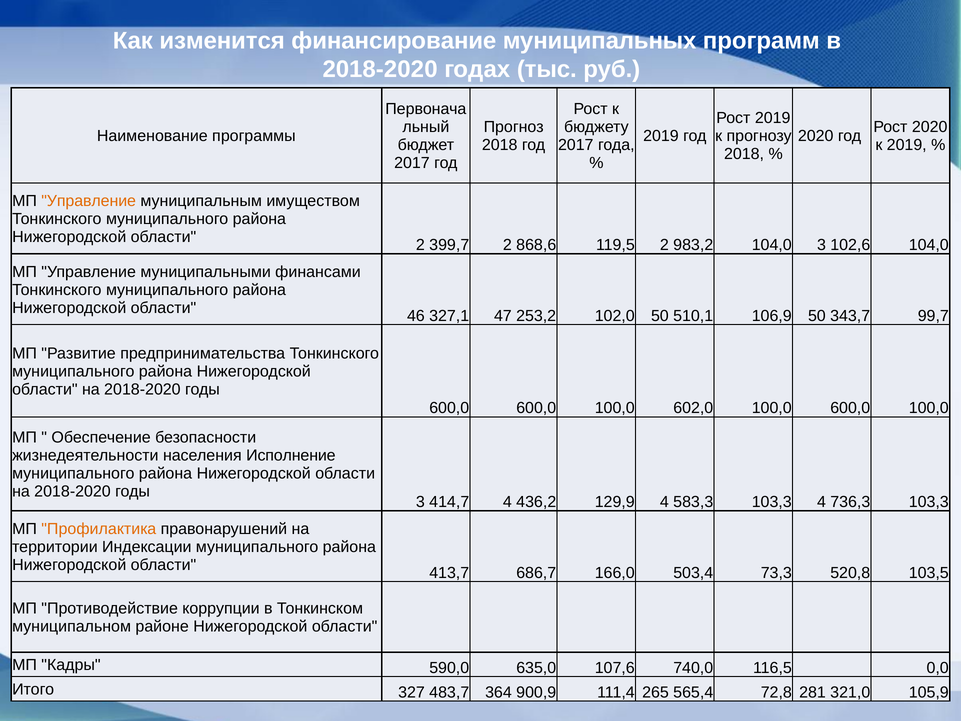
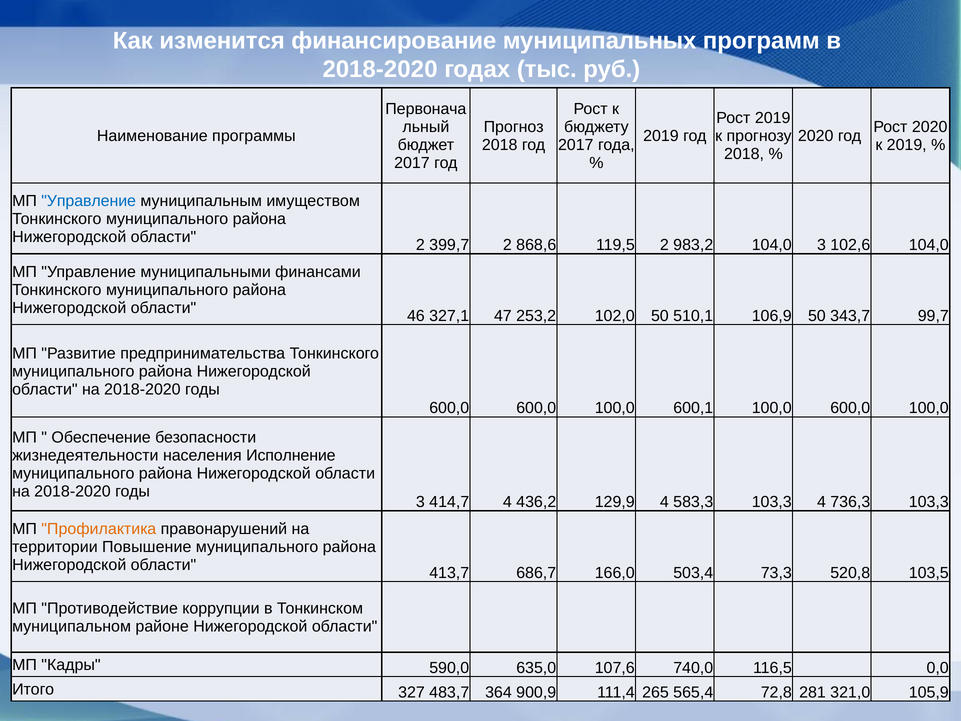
Управление at (89, 201) colour: orange -> blue
602,0: 602,0 -> 600,1
Индексации: Индексации -> Повышение
